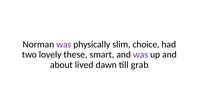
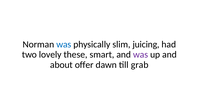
was at (64, 45) colour: purple -> blue
choice: choice -> juicing
lived: lived -> offer
